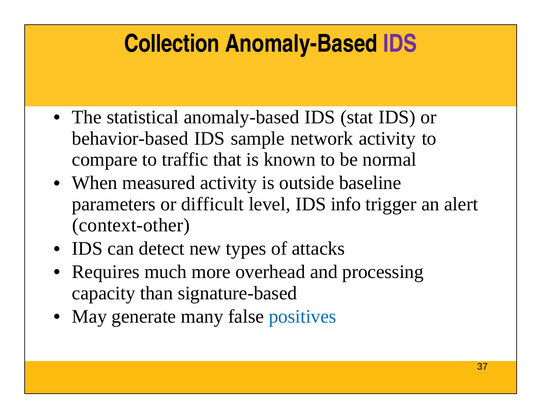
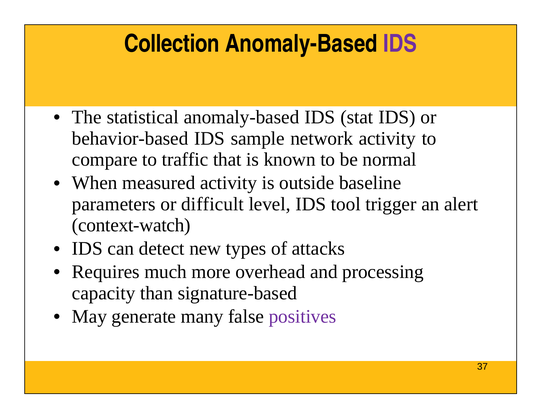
info: info -> tool
context-other: context-other -> context-watch
positives colour: blue -> purple
